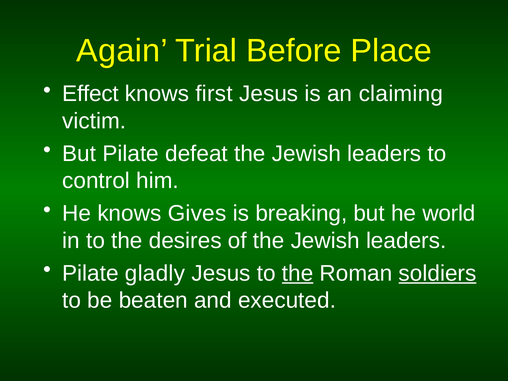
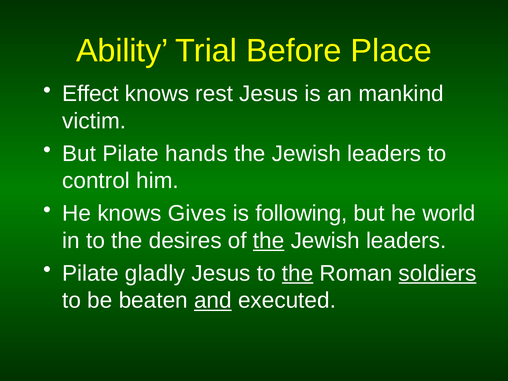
Again: Again -> Ability
first: first -> rest
claiming: claiming -> mankind
defeat: defeat -> hands
breaking: breaking -> following
the at (269, 241) underline: none -> present
and underline: none -> present
